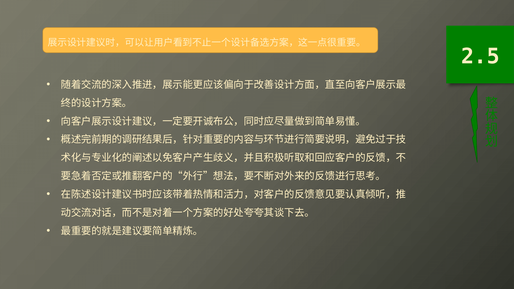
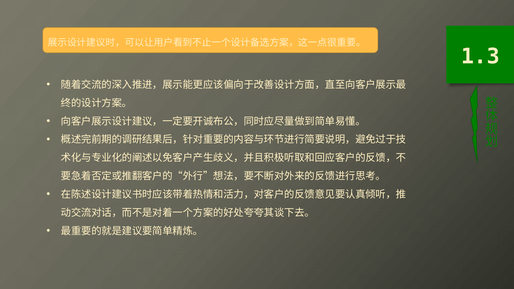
2.5: 2.5 -> 1.3
